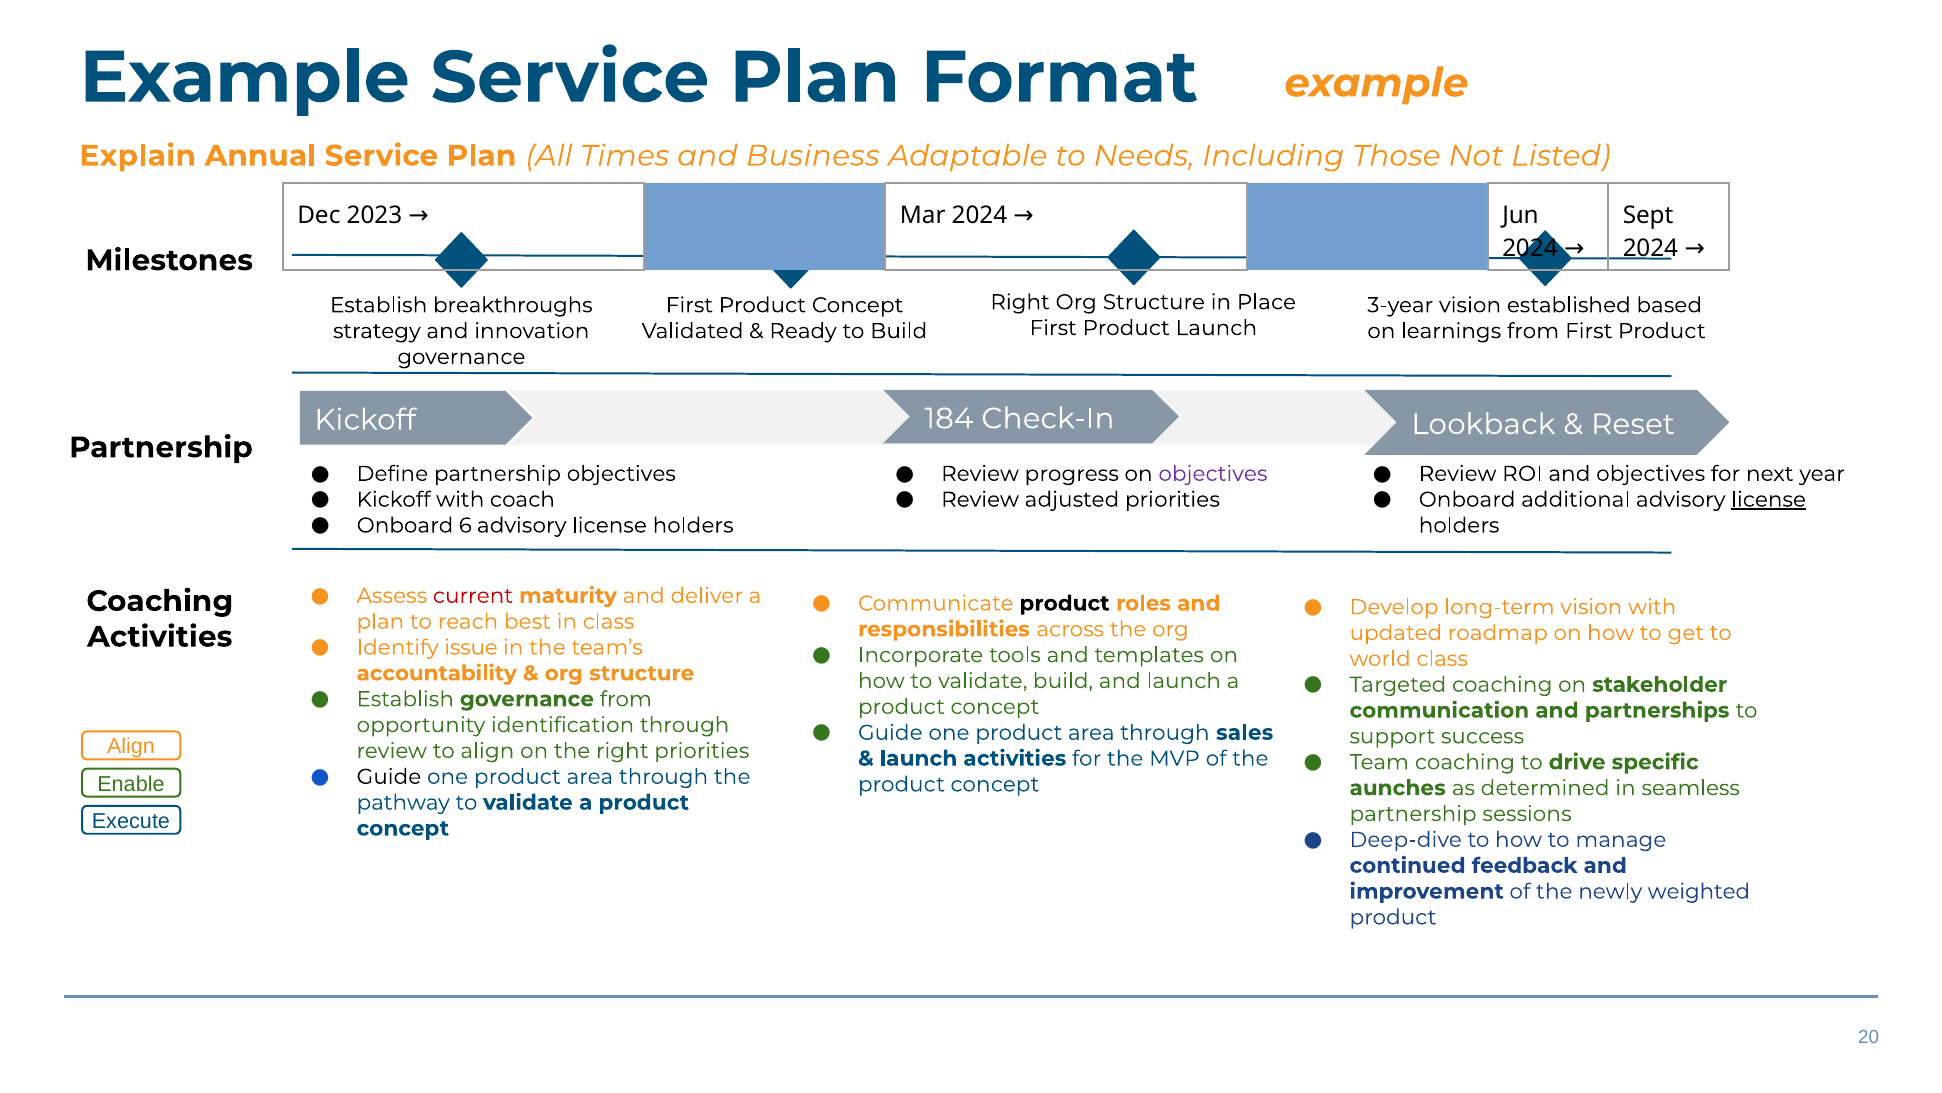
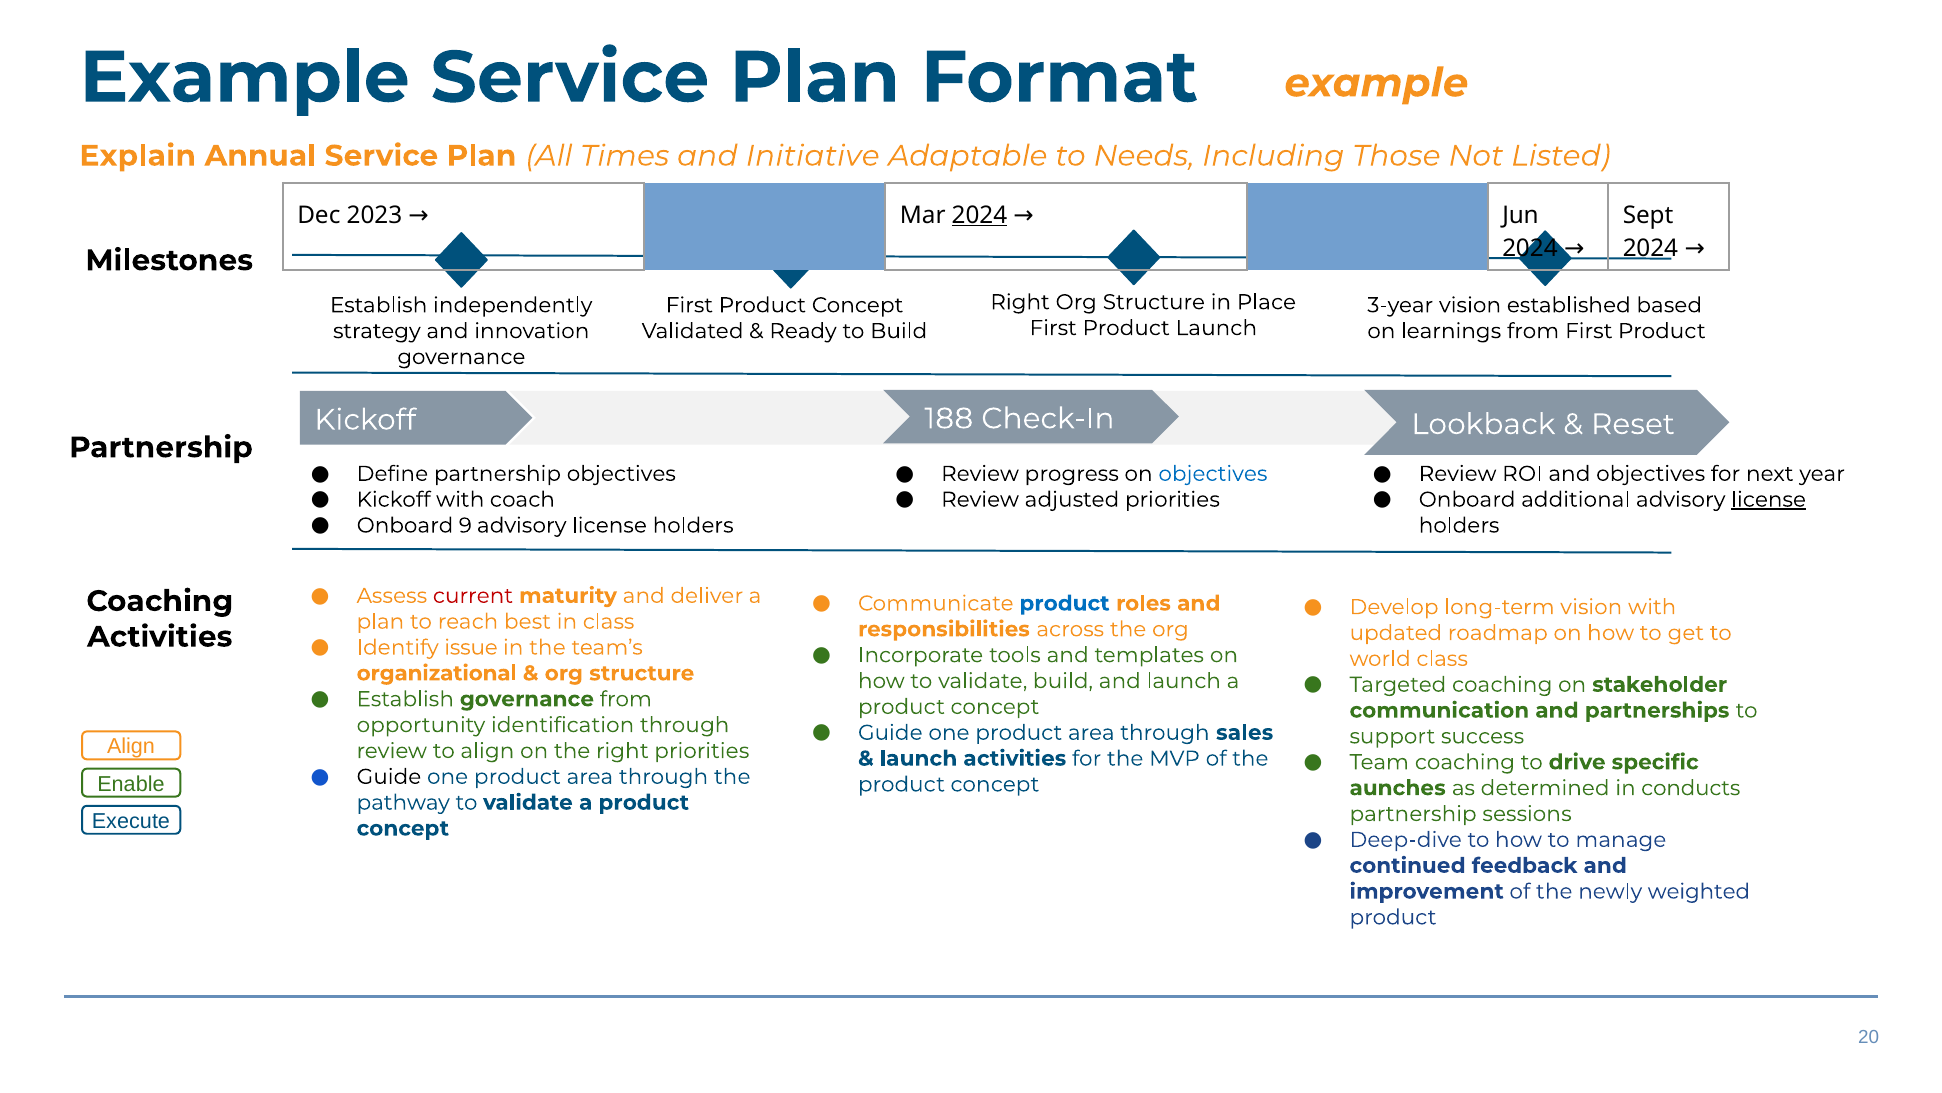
Business: Business -> Initiative
2024 at (979, 215) underline: none -> present
breakthroughs: breakthroughs -> independently
184: 184 -> 188
objectives at (1213, 473) colour: purple -> blue
6: 6 -> 9
product at (1065, 603) colour: black -> blue
accountability: accountability -> organizational
seamless: seamless -> conducts
